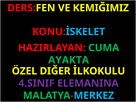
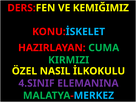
AYAKTA: AYAKTA -> KIRMIZI
DIĞER: DIĞER -> NASIL
